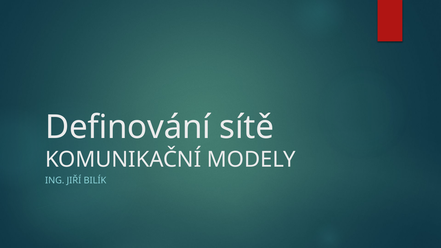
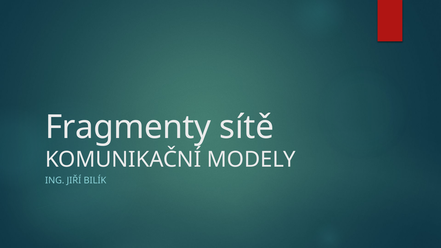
Definování: Definování -> Fragmenty
